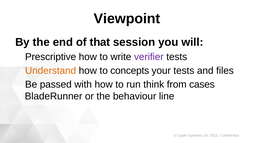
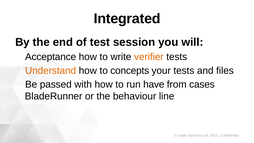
Viewpoint: Viewpoint -> Integrated
that: that -> test
Prescriptive: Prescriptive -> Acceptance
verifier colour: purple -> orange
think: think -> have
